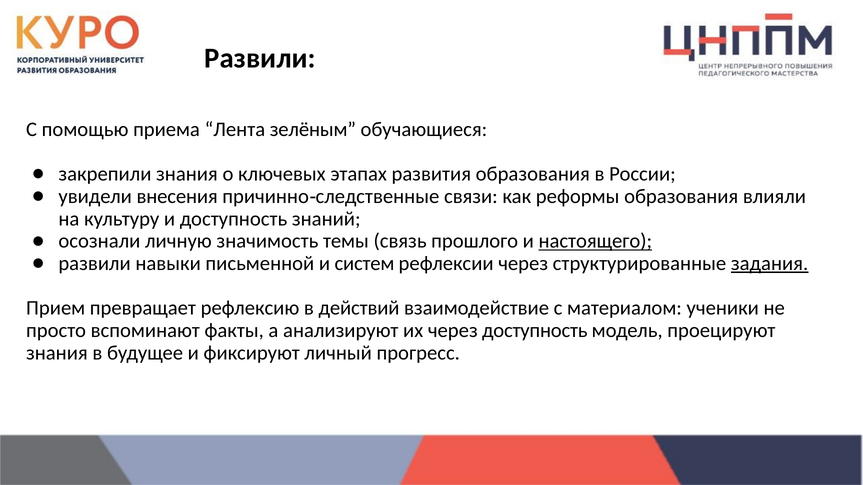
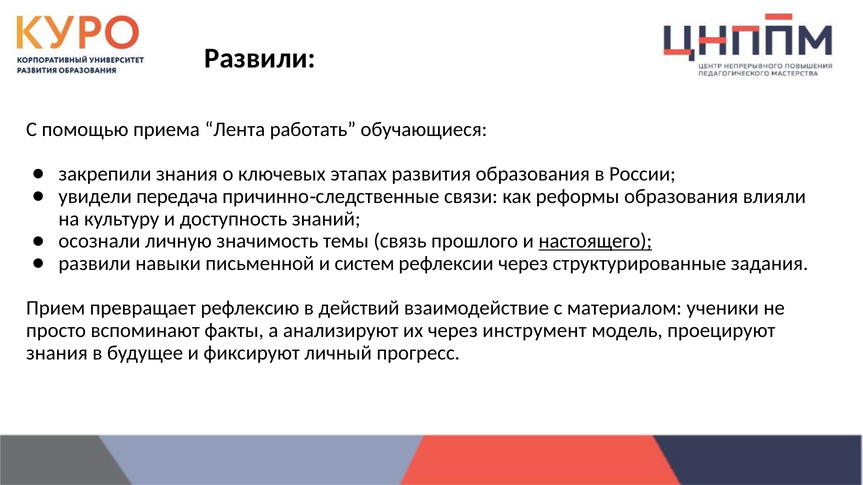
зелёным: зелёным -> работать
внесения: внесения -> передача
задания underline: present -> none
через доступность: доступность -> инструмент
